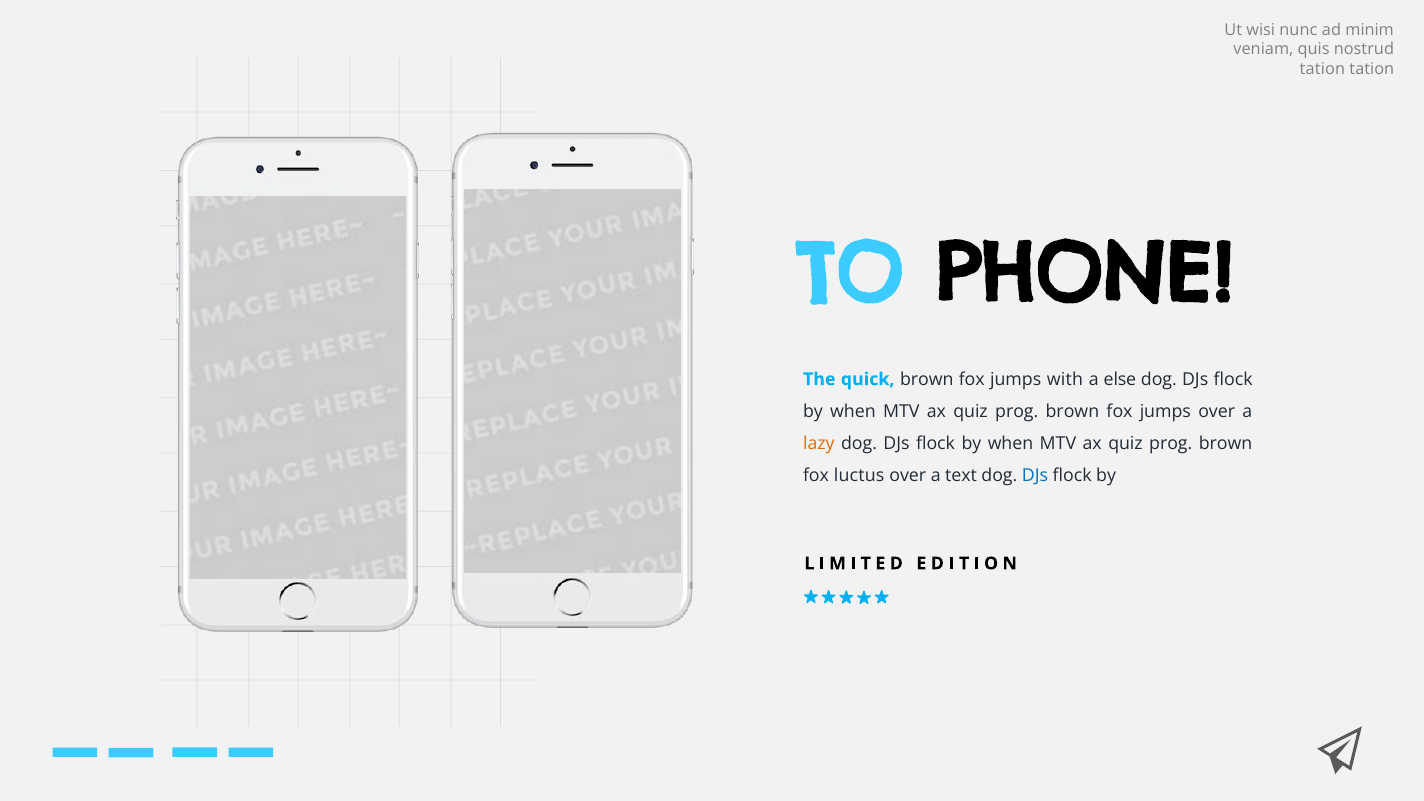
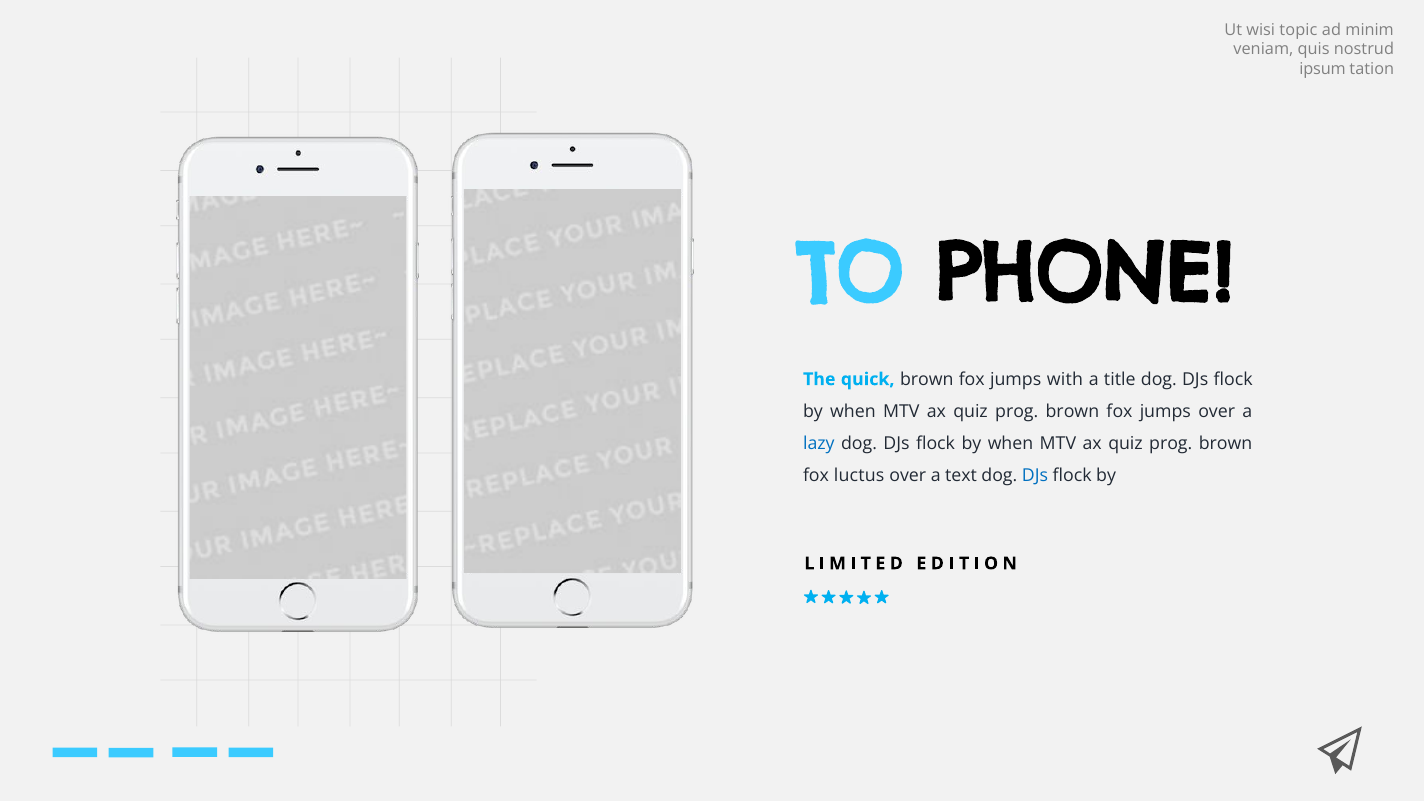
nunc: nunc -> topic
tation at (1322, 69): tation -> ipsum
else: else -> title
lazy colour: orange -> blue
